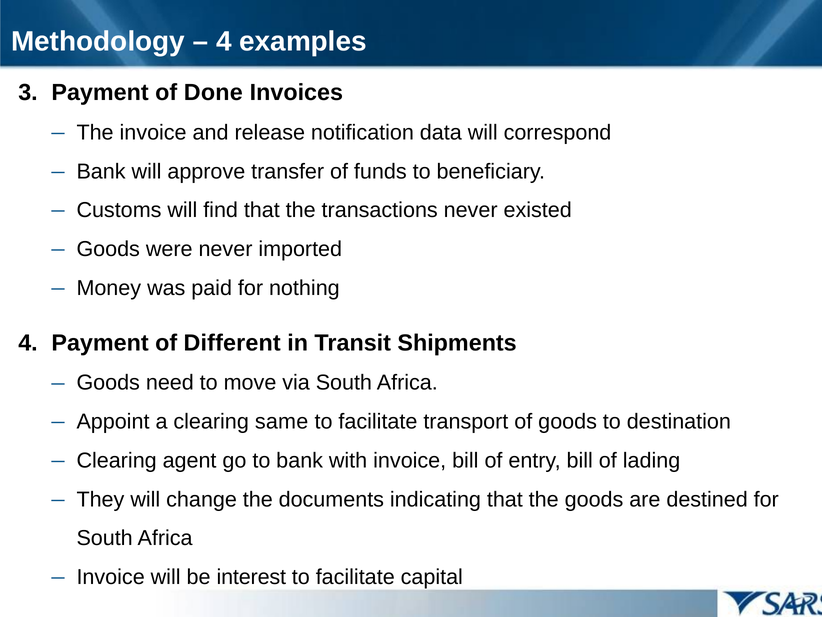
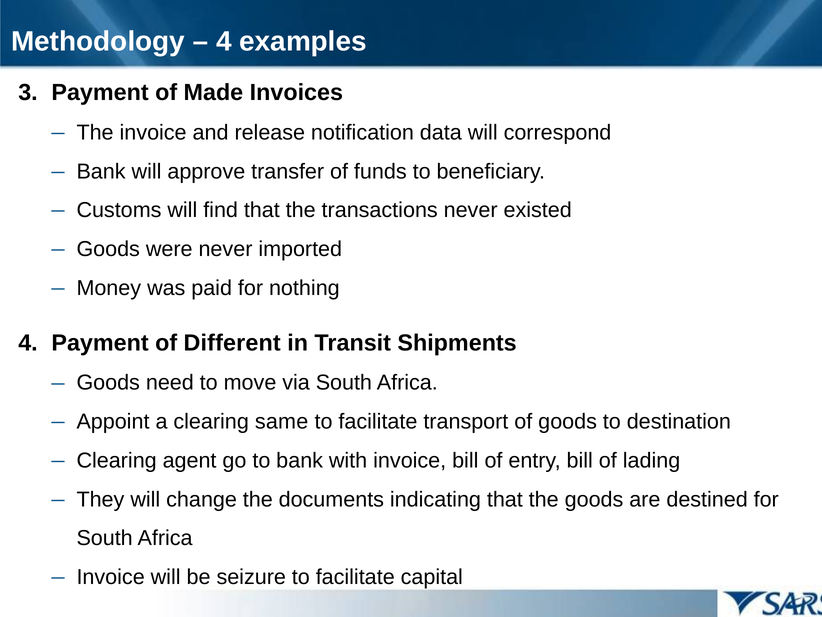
Done: Done -> Made
interest: interest -> seizure
